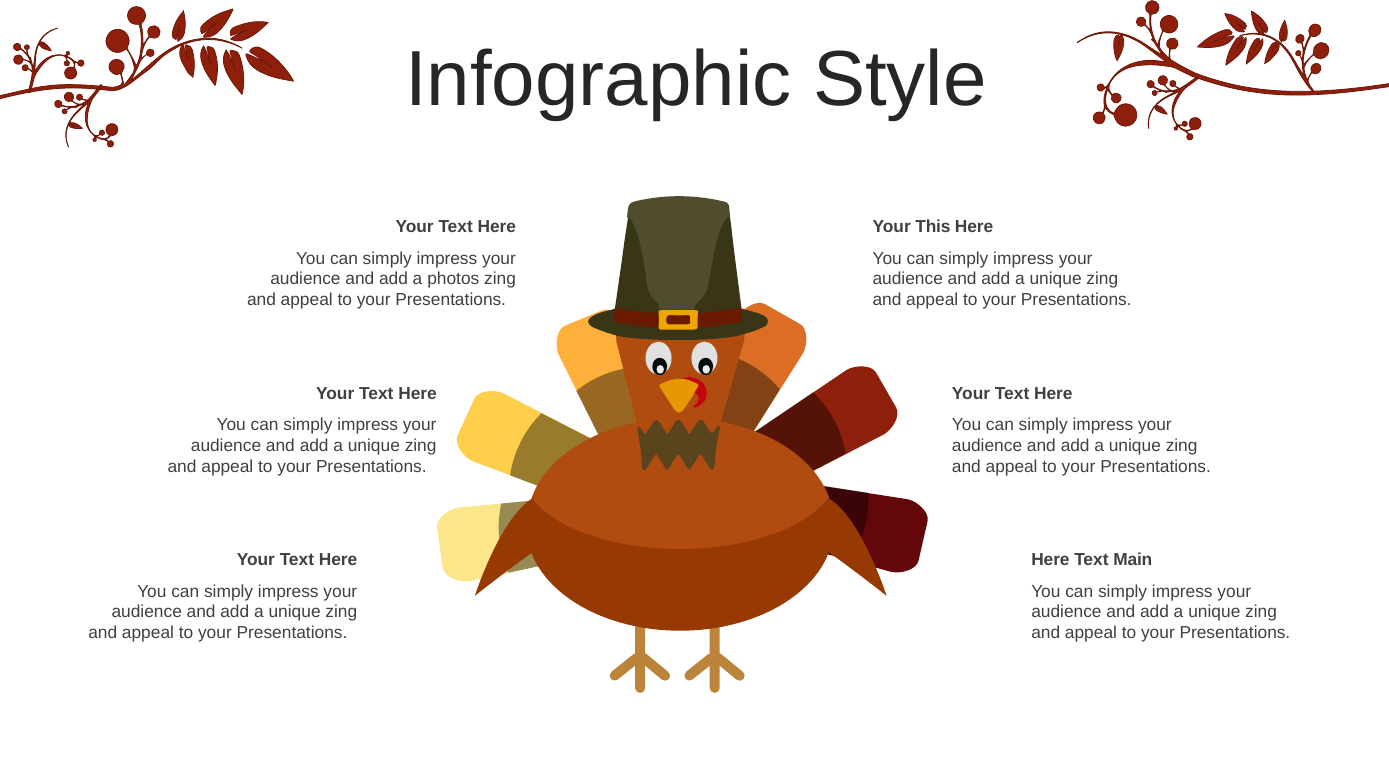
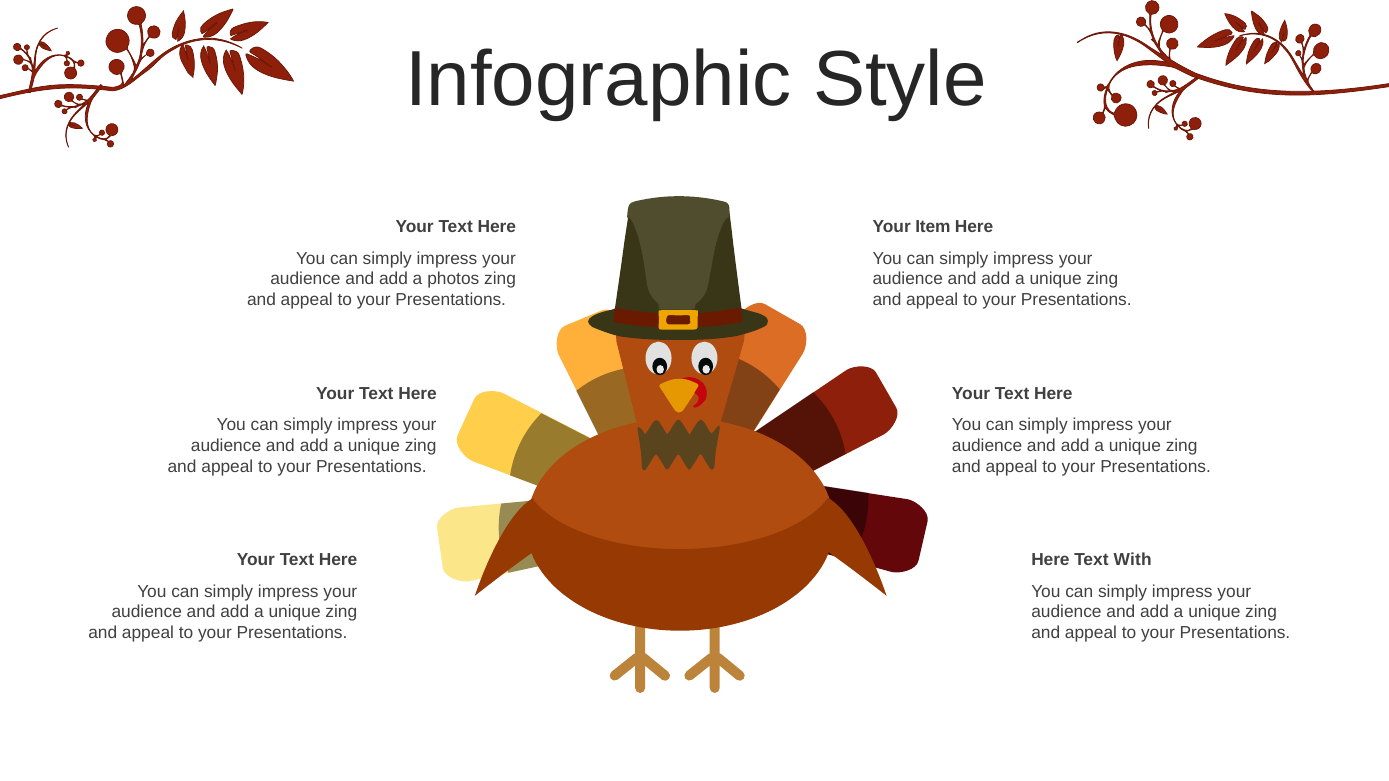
This: This -> Item
Main: Main -> With
